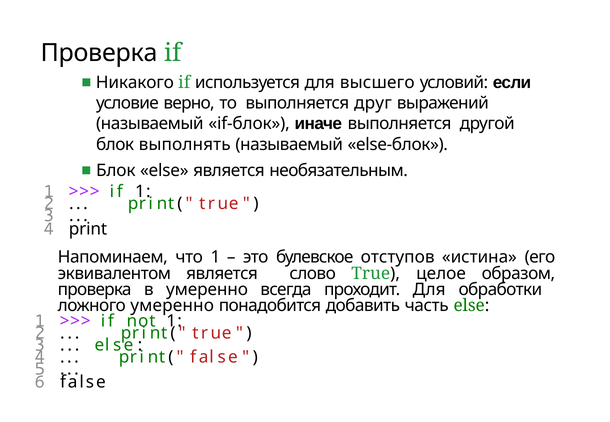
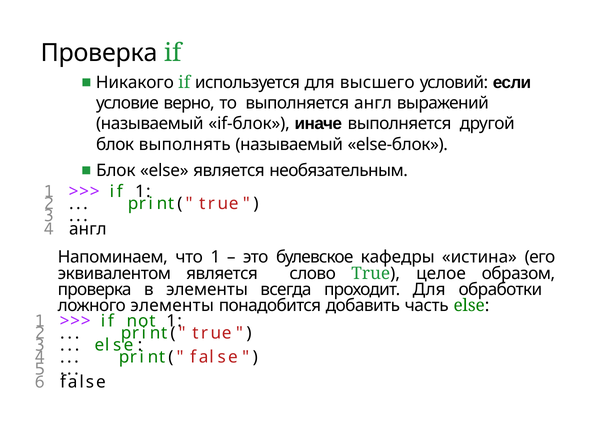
выполняется друг: друг -> англ
4 print: print -> англ
отступов: отступов -> кафедры
в умеренно: умеренно -> элементы
ложного умеренно: умеренно -> элементы
